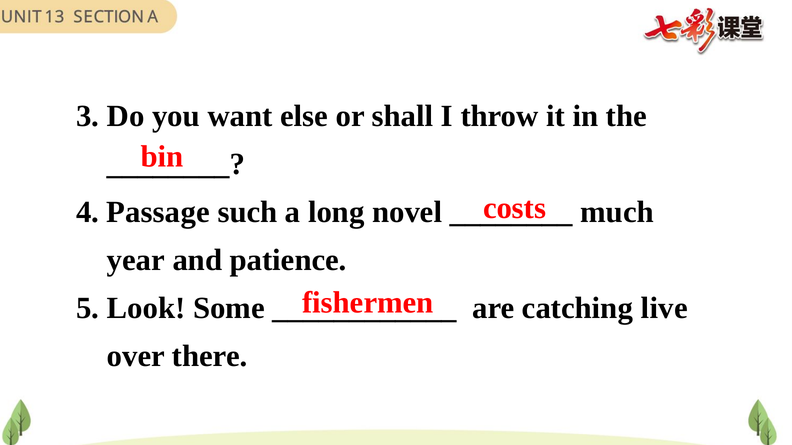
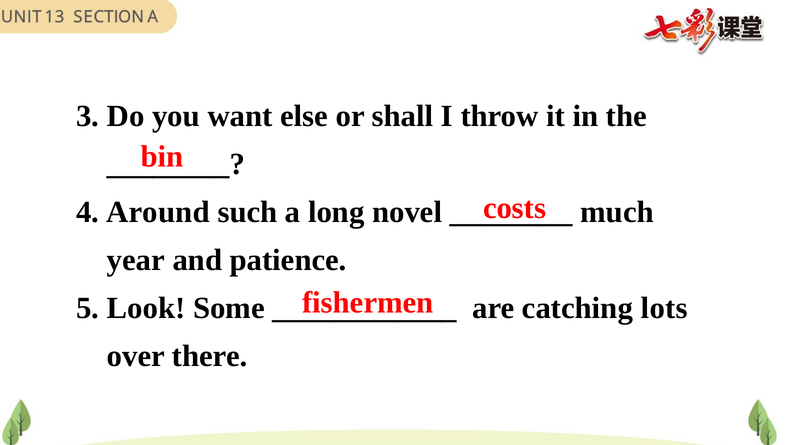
Passage: Passage -> Around
live: live -> lots
